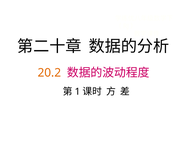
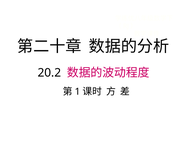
20.2 colour: orange -> black
